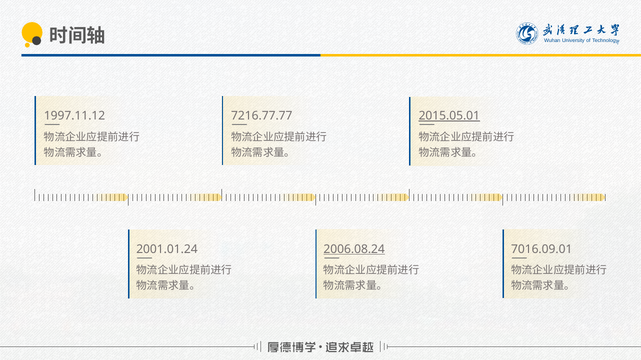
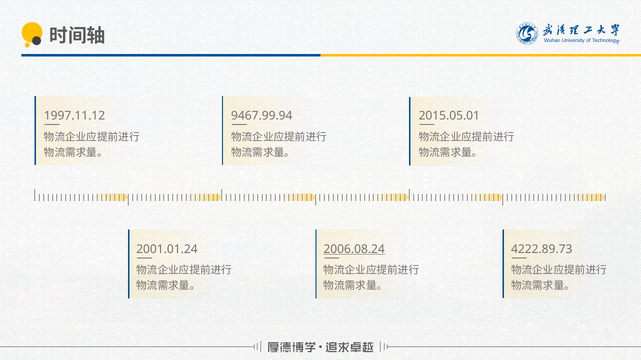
7216.77.77: 7216.77.77 -> 9467.99.94
2015.05.01 underline: present -> none
7016.09.01: 7016.09.01 -> 4222.89.73
